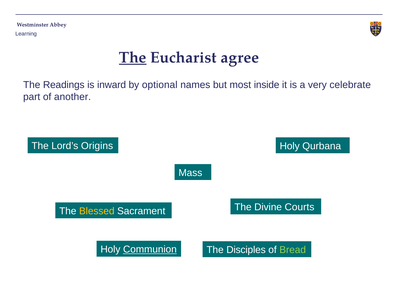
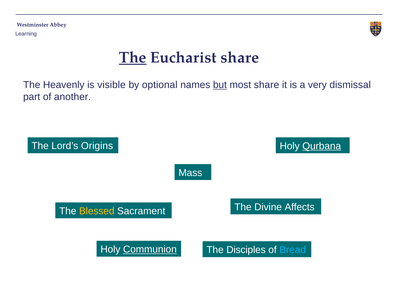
Eucharist agree: agree -> share
Readings: Readings -> Heavenly
inward: inward -> visible
but underline: none -> present
most inside: inside -> share
celebrate: celebrate -> dismissal
Qurbana underline: none -> present
Courts: Courts -> Affects
Bread colour: light green -> light blue
